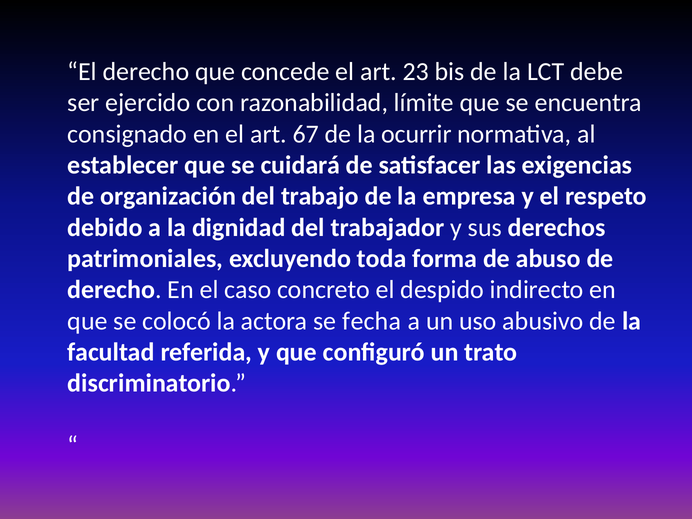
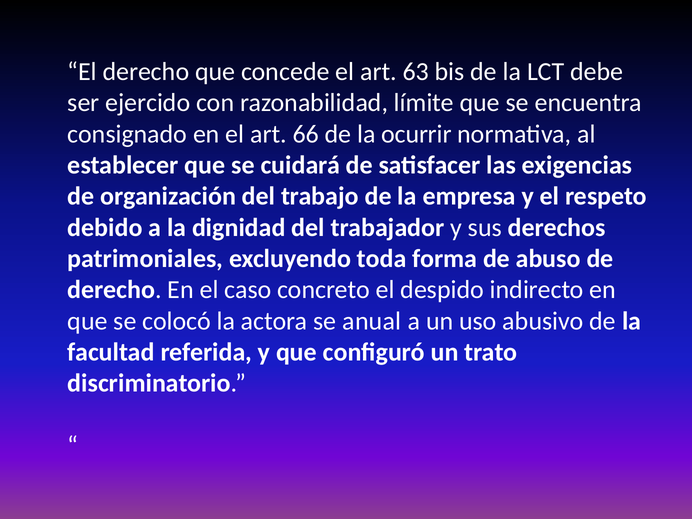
23: 23 -> 63
67: 67 -> 66
fecha: fecha -> anual
